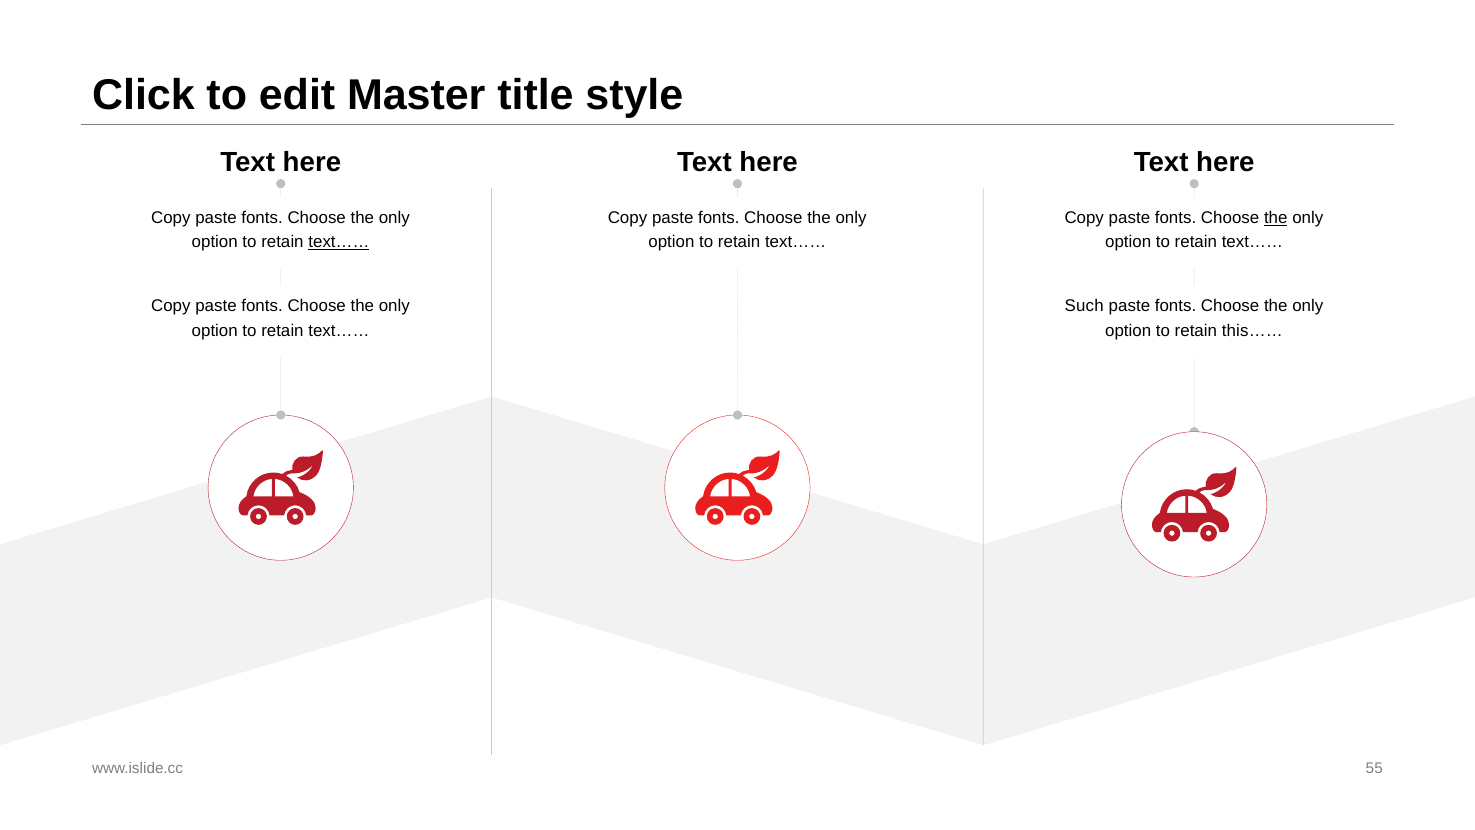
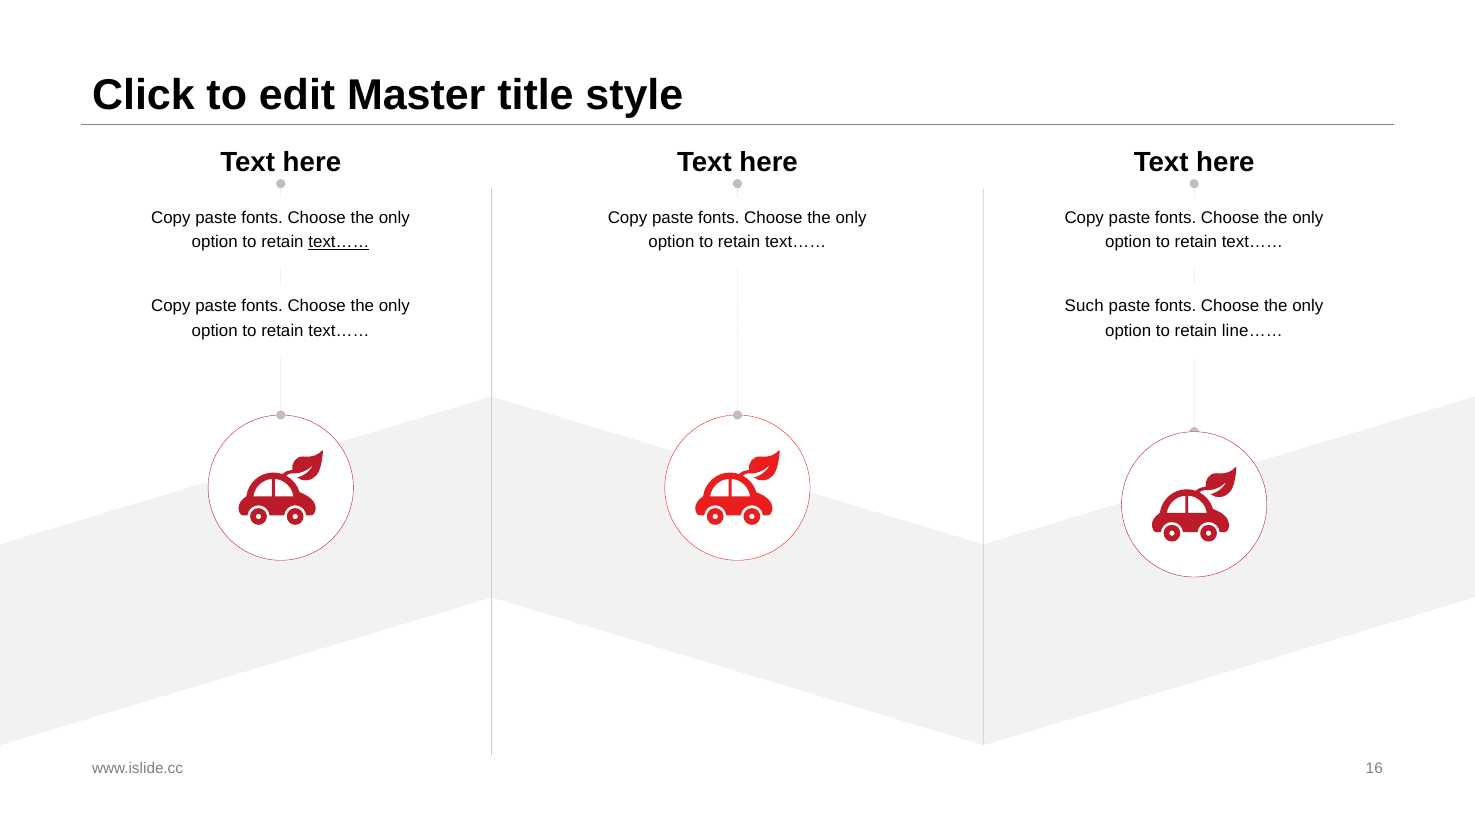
the at (1276, 218) underline: present -> none
this……: this…… -> line……
55: 55 -> 16
